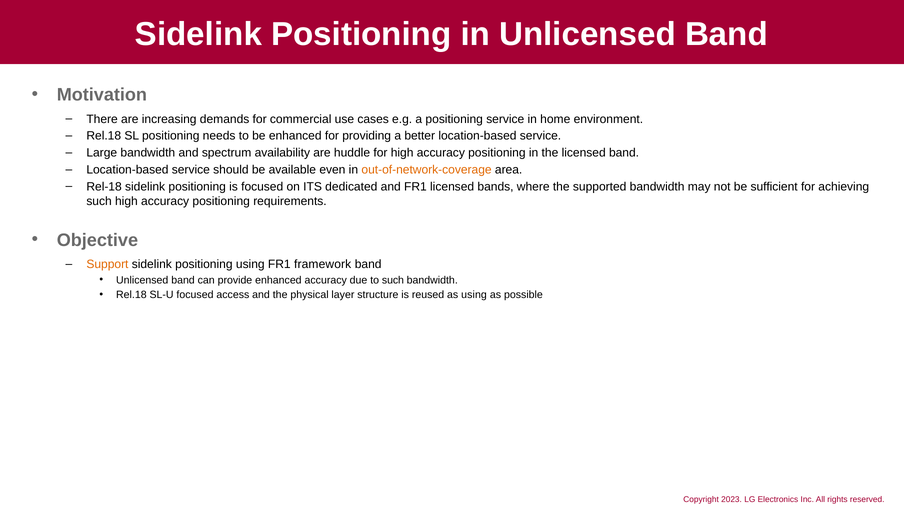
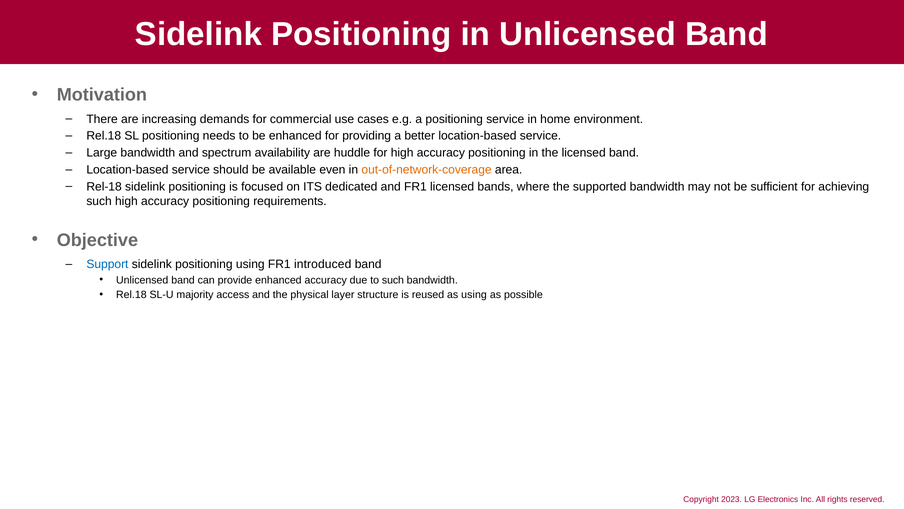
Support colour: orange -> blue
framework: framework -> introduced
SL-U focused: focused -> majority
